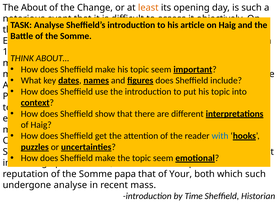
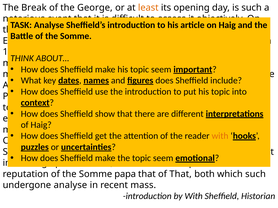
The About: About -> Break
Change: Change -> George
with at (220, 136) colour: blue -> orange
of Your: Your -> That
by Time: Time -> With
